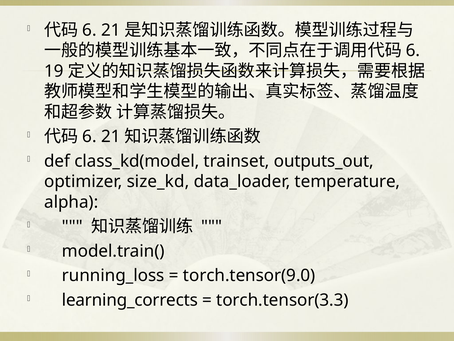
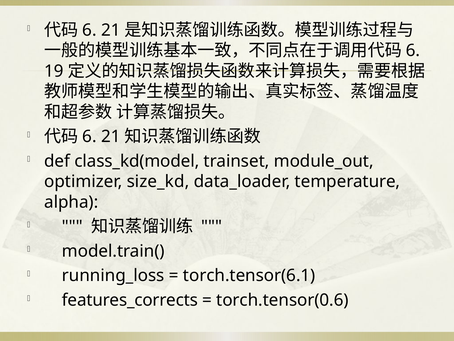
outputs_out: outputs_out -> module_out
torch.tensor(9.0: torch.tensor(9.0 -> torch.tensor(6.1
learning_corrects: learning_corrects -> features_corrects
torch.tensor(3.3: torch.tensor(3.3 -> torch.tensor(0.6
